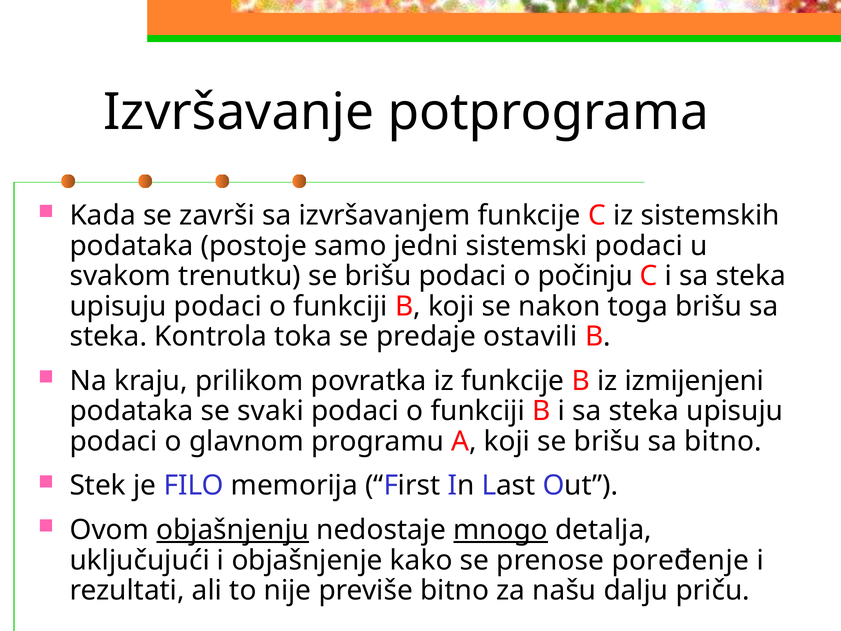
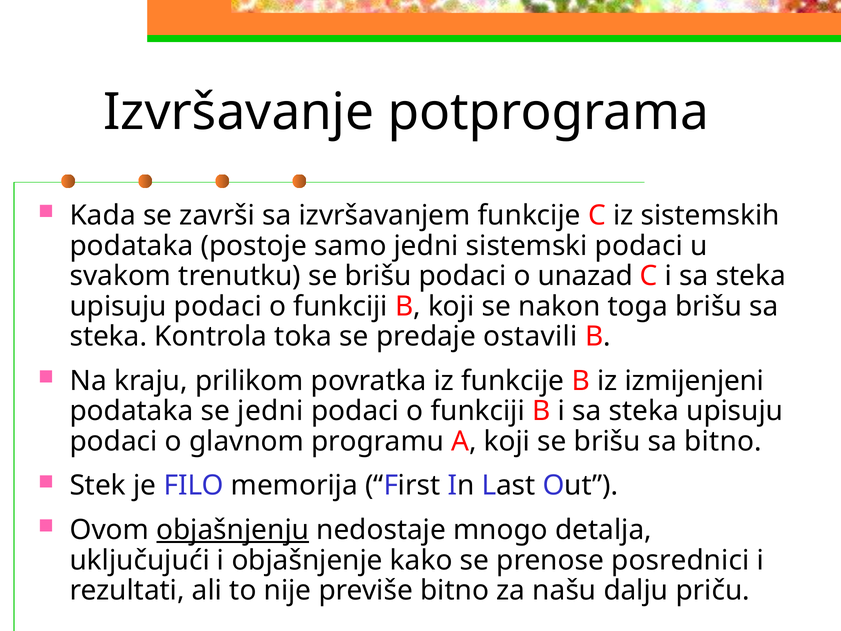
počinju: počinju -> unazad
se svaki: svaki -> jedni
mnogo underline: present -> none
poređenje: poređenje -> posrednici
